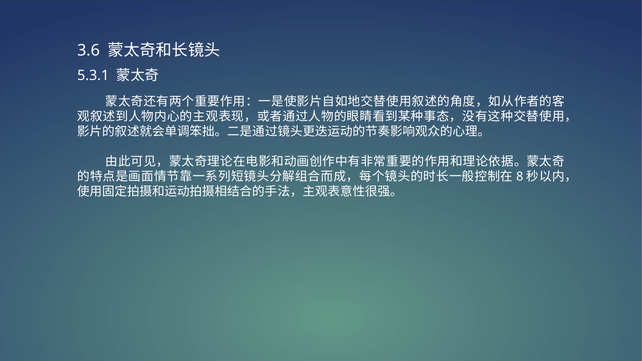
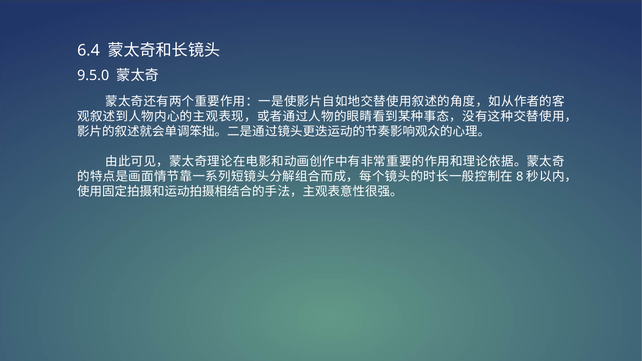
3.6: 3.6 -> 6.4
5.3.1: 5.3.1 -> 9.5.0
